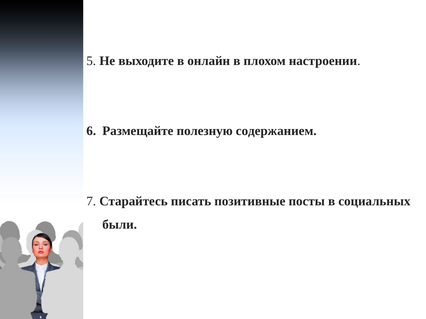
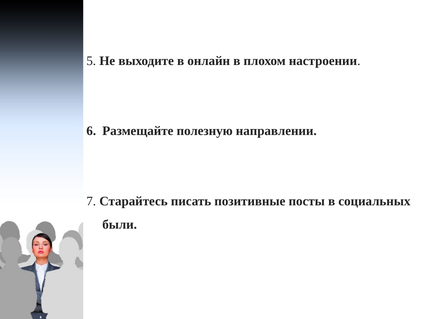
содержанием: содержанием -> направлении
